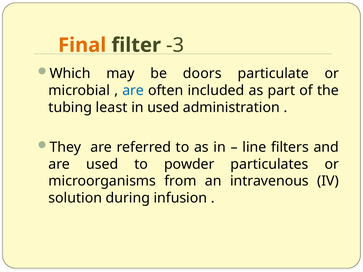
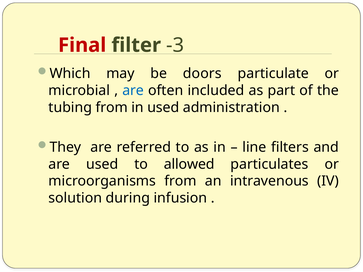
Final colour: orange -> red
tubing least: least -> from
powder: powder -> allowed
